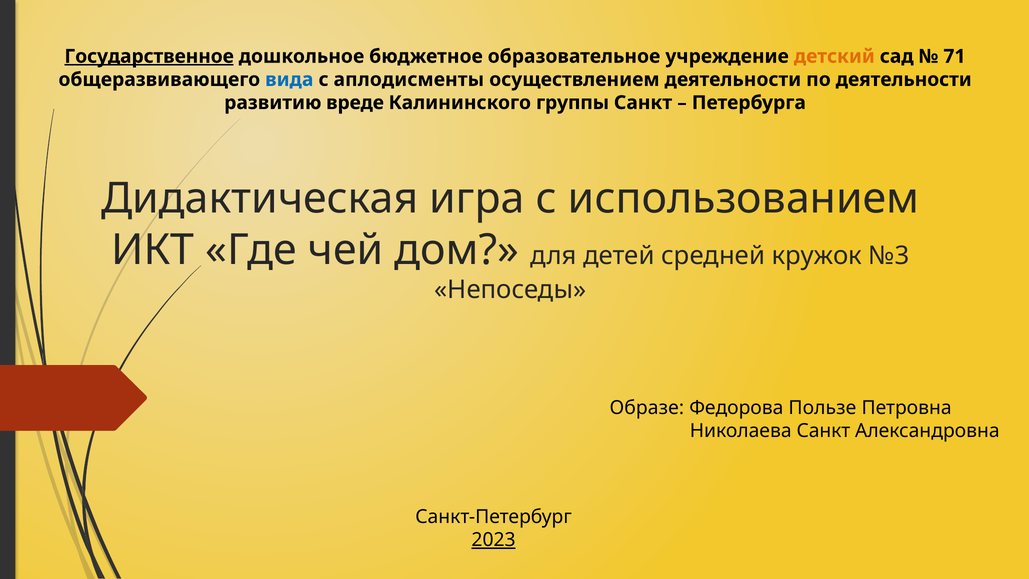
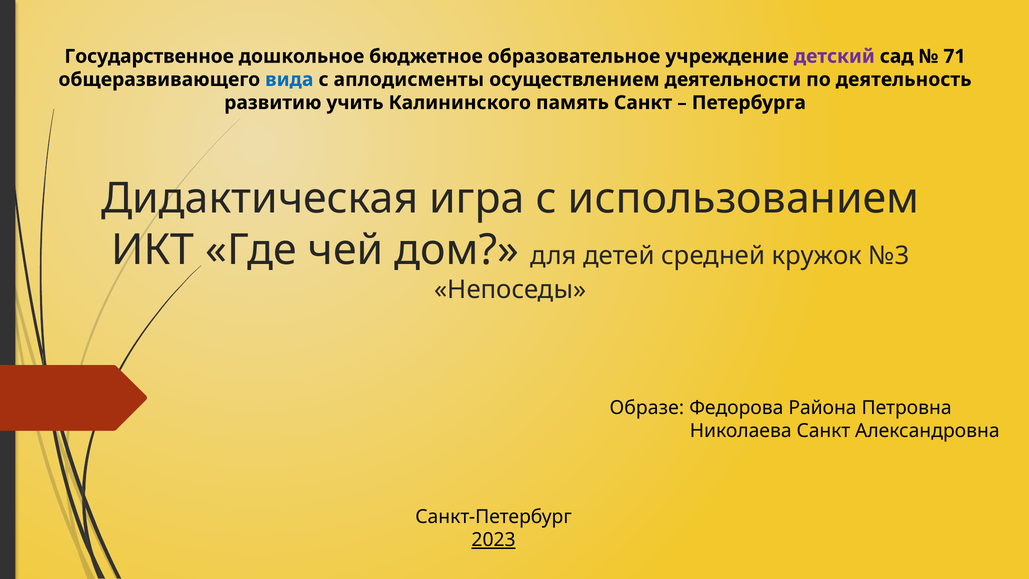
Государственное underline: present -> none
детский colour: orange -> purple
по деятельности: деятельности -> деятельность
вреде: вреде -> учить
группы: группы -> память
Пользе: Пользе -> Района
